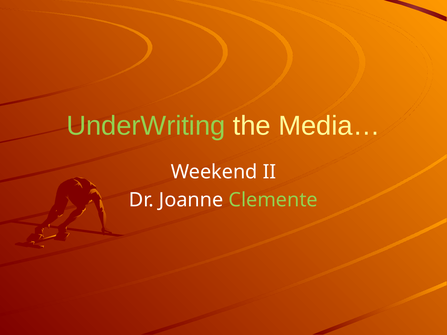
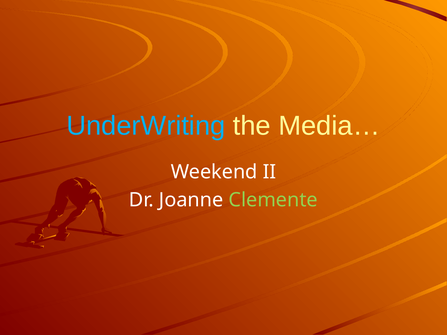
UnderWriting colour: light green -> light blue
